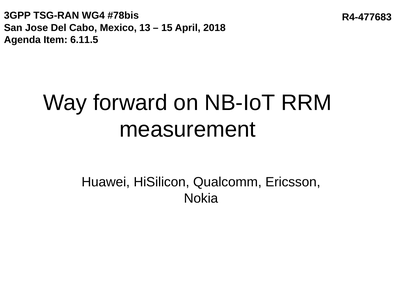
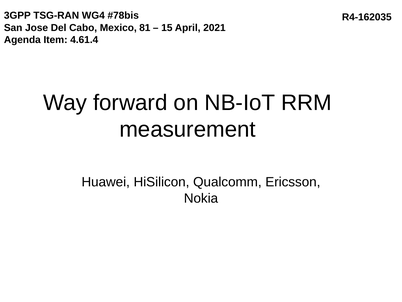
R4-477683: R4-477683 -> R4-162035
13: 13 -> 81
2018: 2018 -> 2021
6.11.5: 6.11.5 -> 4.61.4
